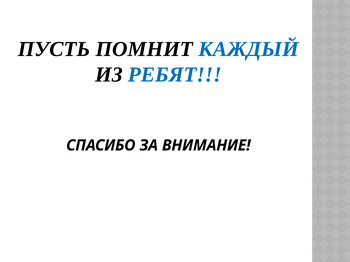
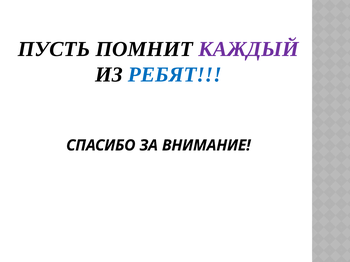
КАЖДЫЙ colour: blue -> purple
